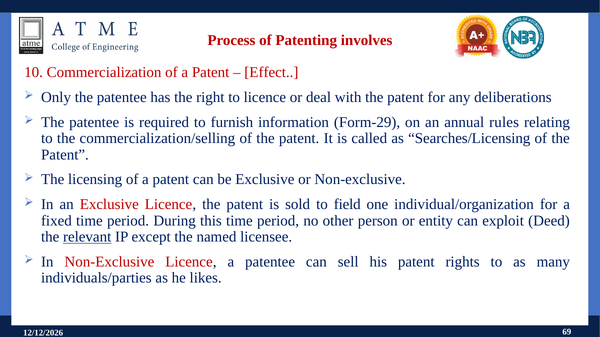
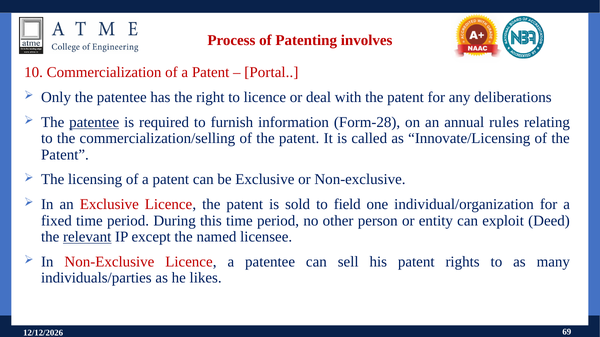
Effect: Effect -> Portal
patentee at (94, 122) underline: none -> present
Form-29: Form-29 -> Form-28
Searches/Licensing: Searches/Licensing -> Innovate/Licensing
